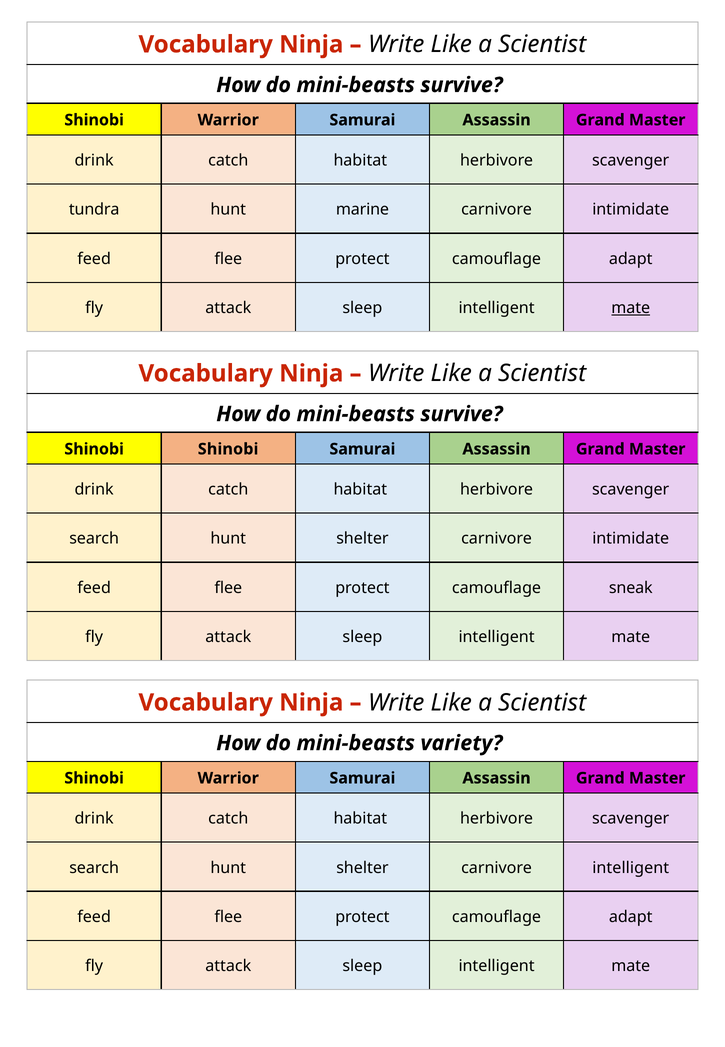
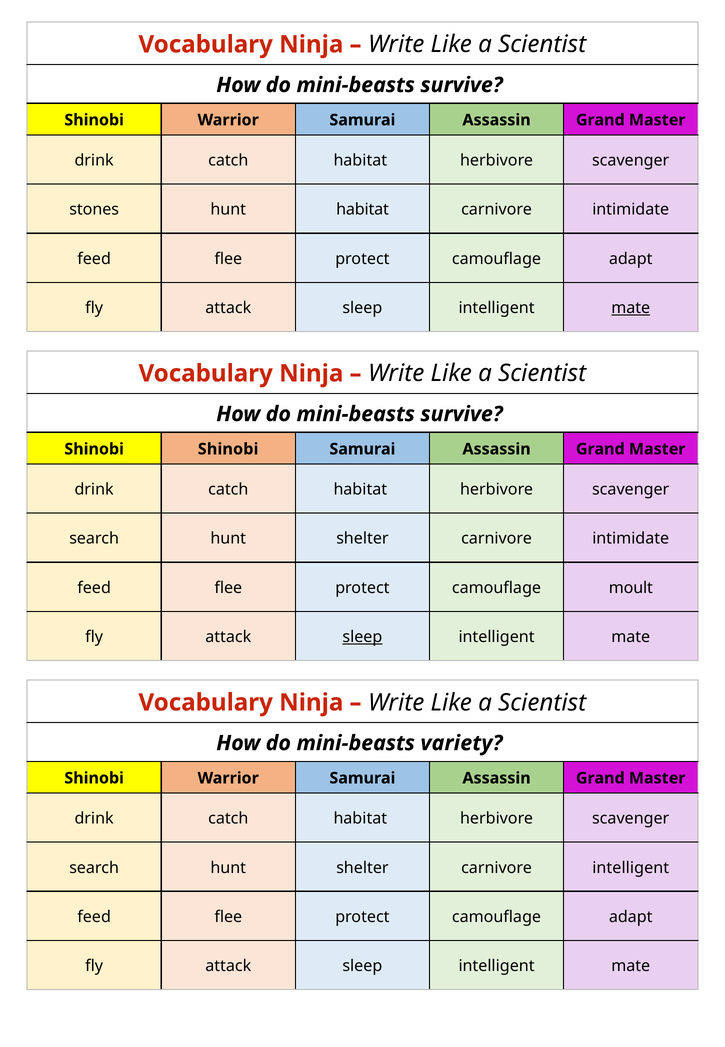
tundra: tundra -> stones
hunt marine: marine -> habitat
sneak: sneak -> moult
sleep at (362, 637) underline: none -> present
